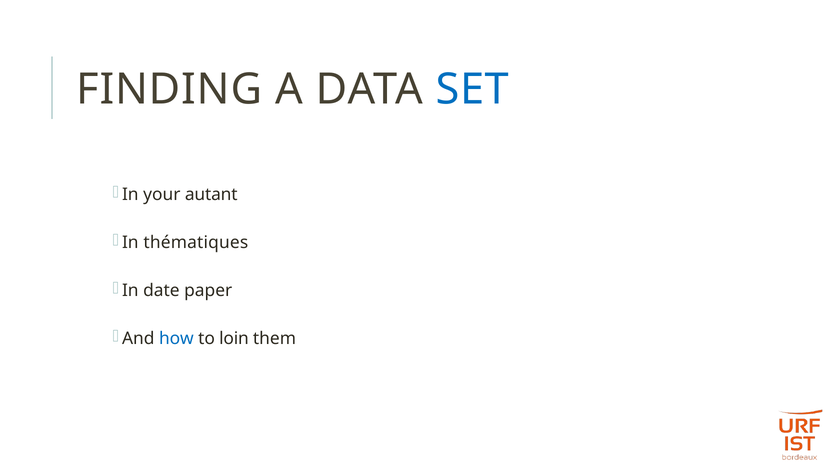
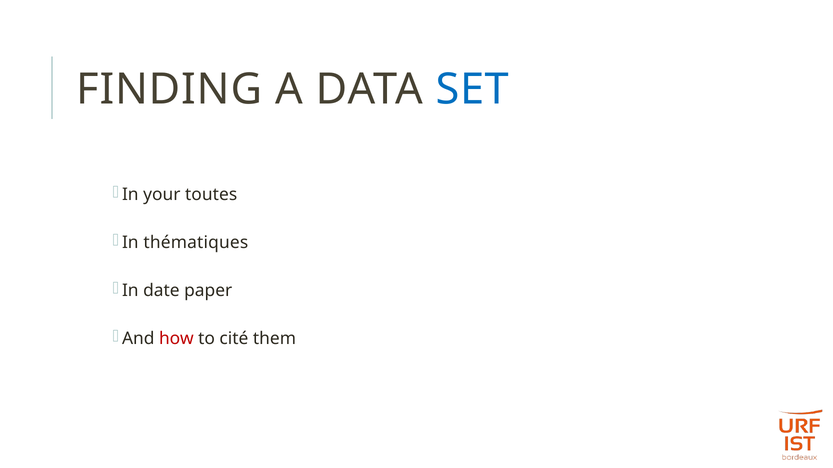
autant: autant -> toutes
how colour: blue -> red
loin: loin -> cité
